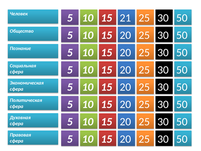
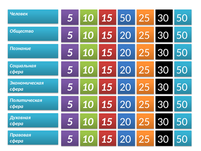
15 21: 21 -> 50
